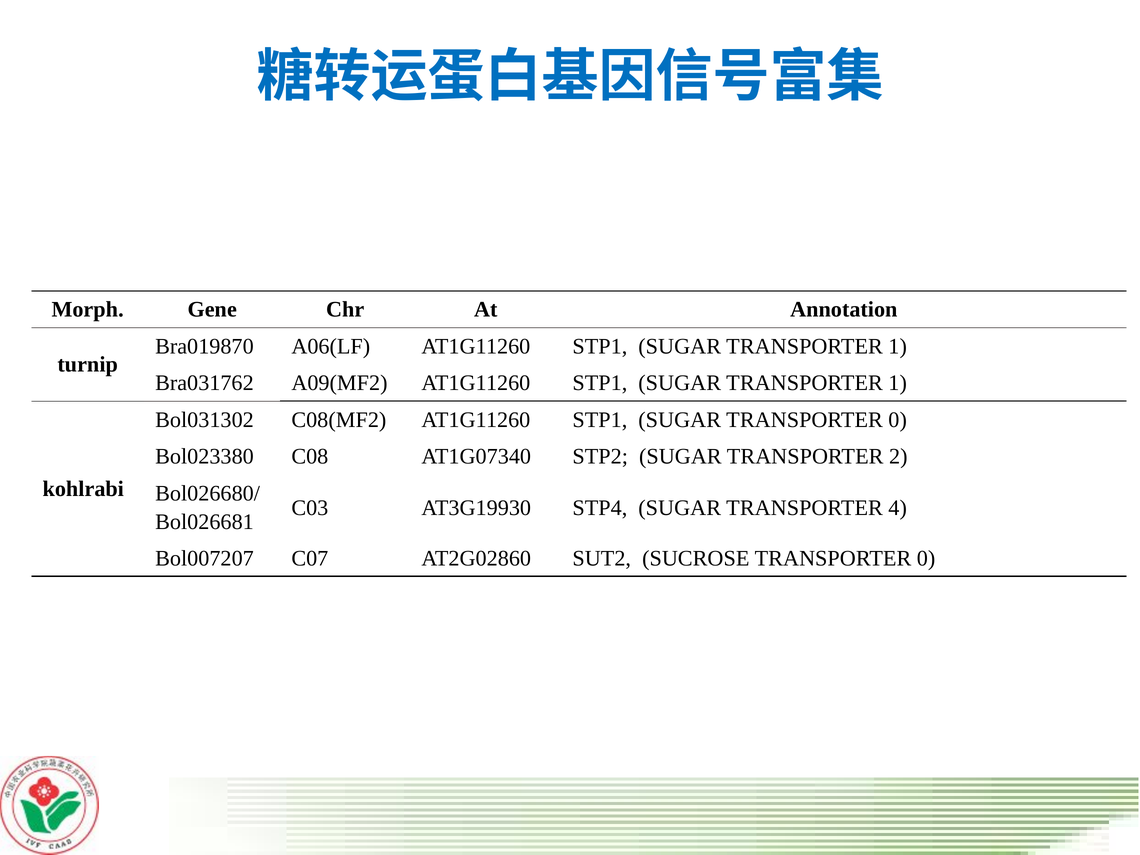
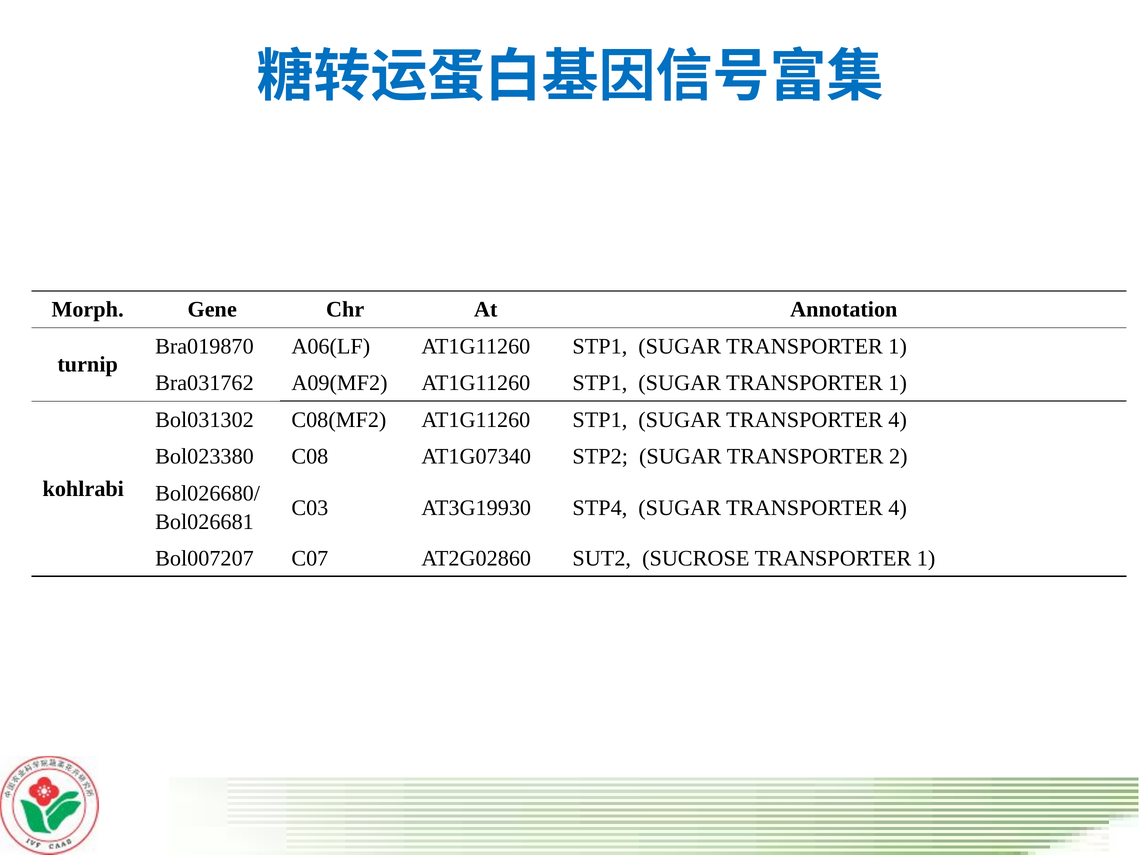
STP1 SUGAR TRANSPORTER 0: 0 -> 4
SUCROSE TRANSPORTER 0: 0 -> 1
